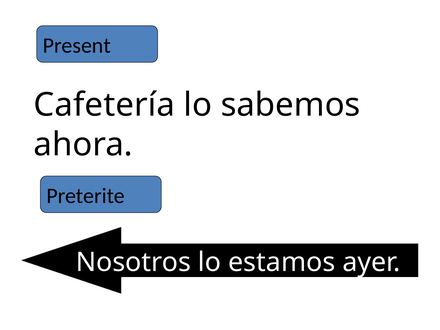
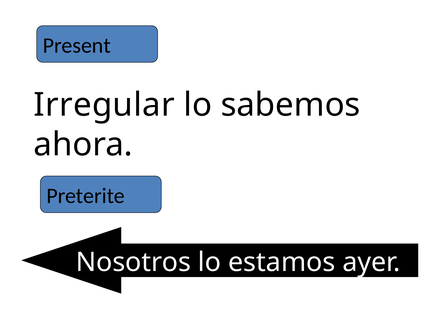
Cafetería: Cafetería -> Irregular
